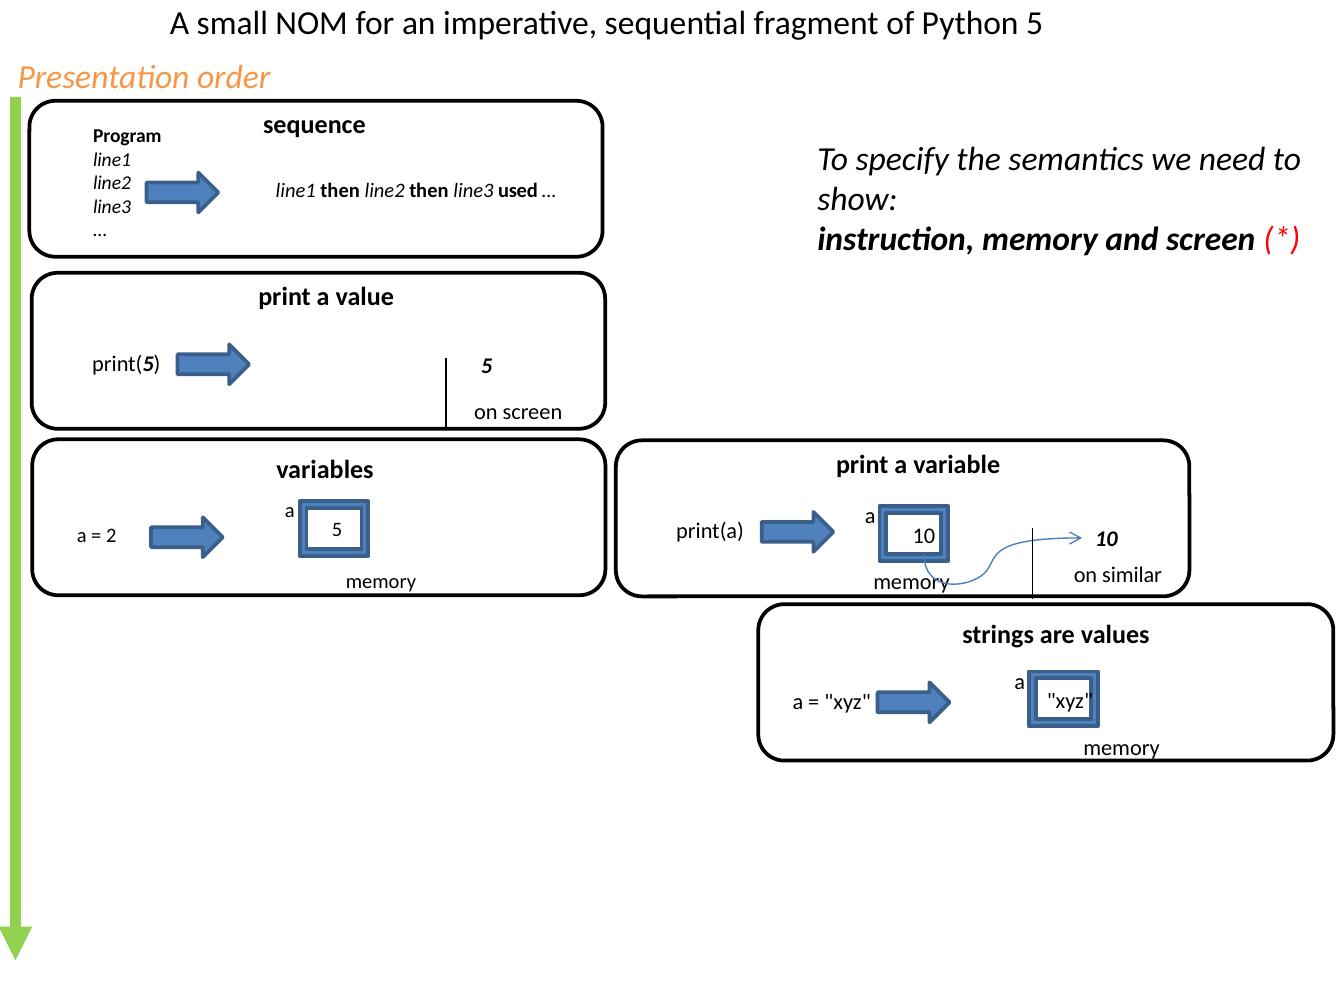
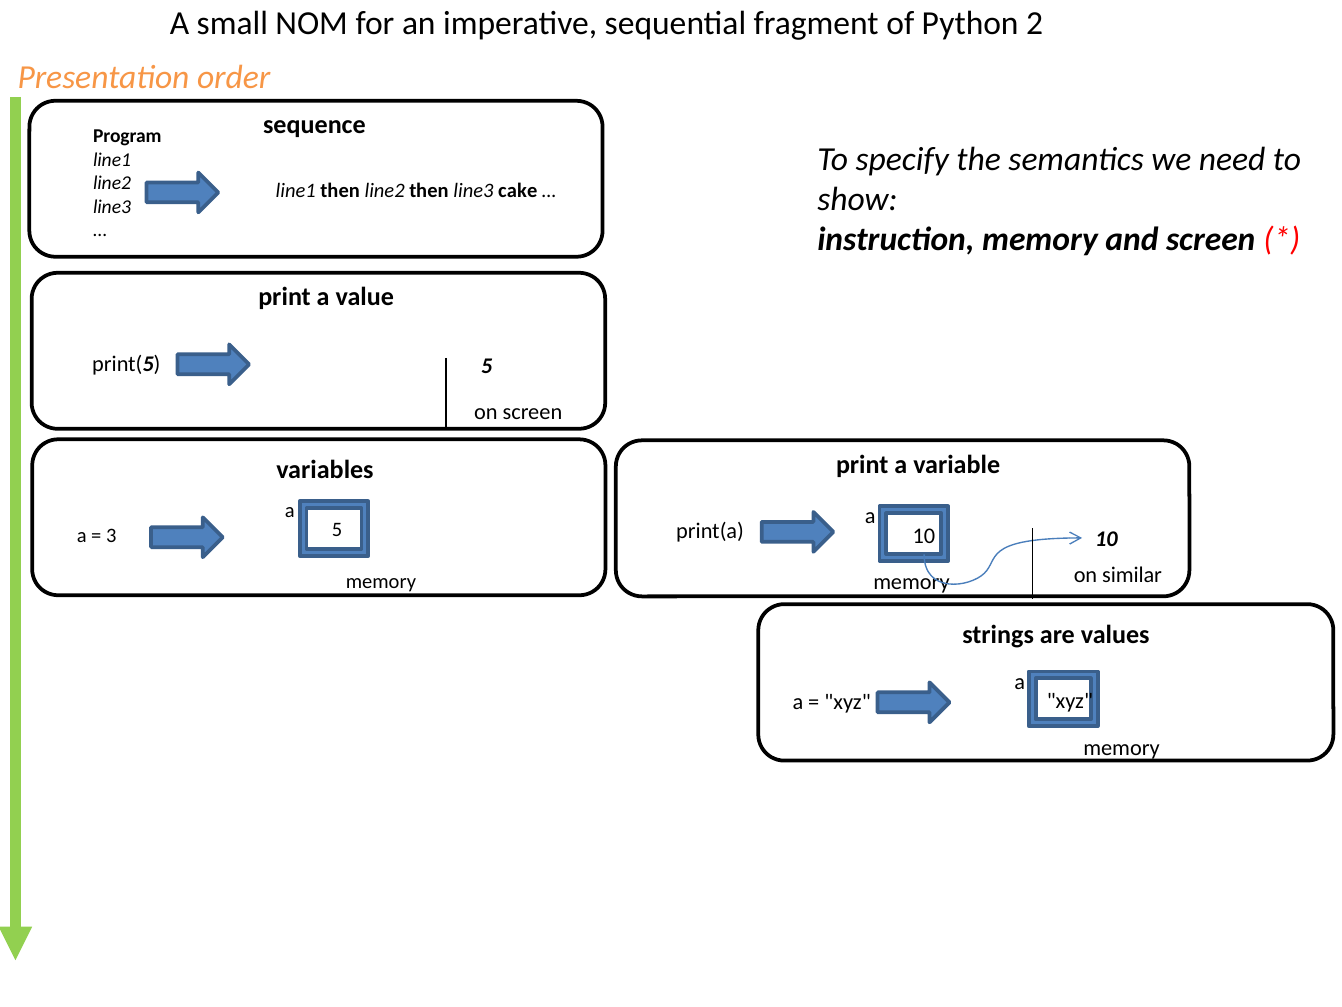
Python 5: 5 -> 2
used: used -> cake
2: 2 -> 3
